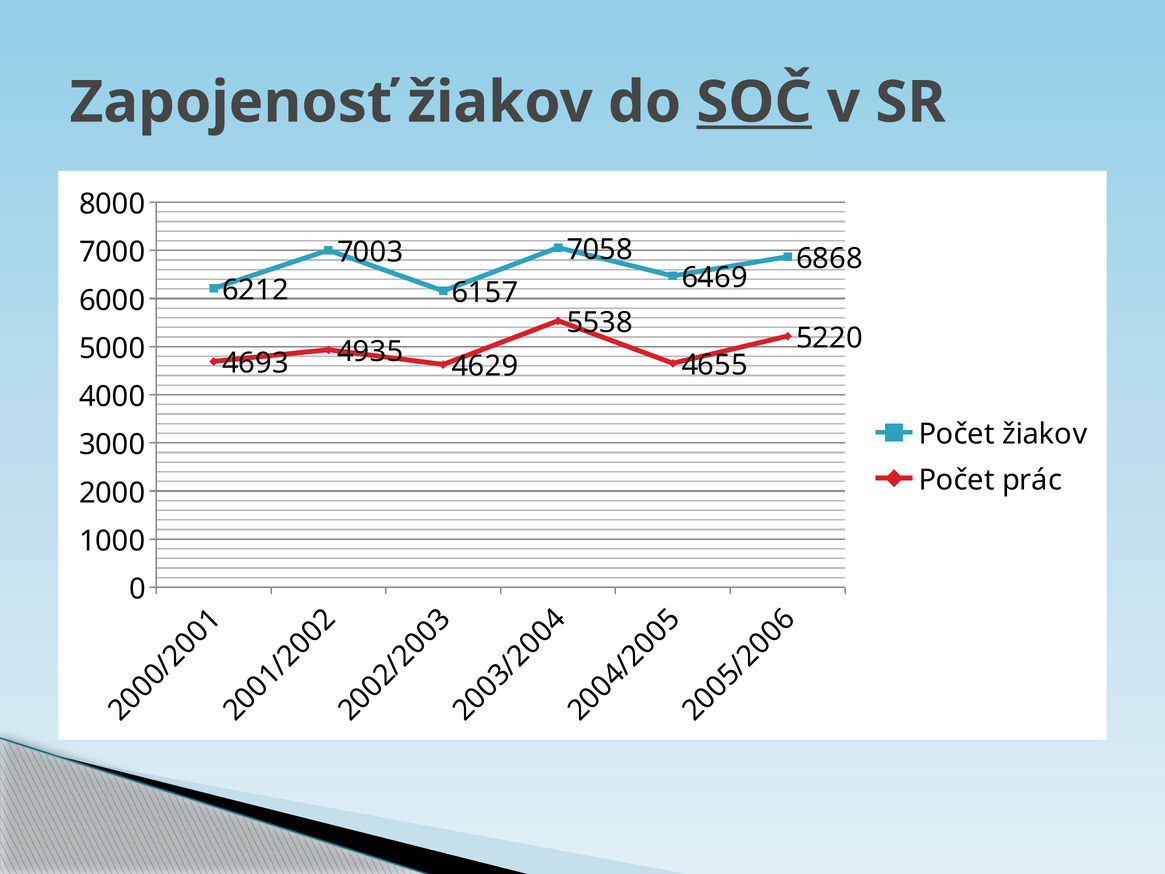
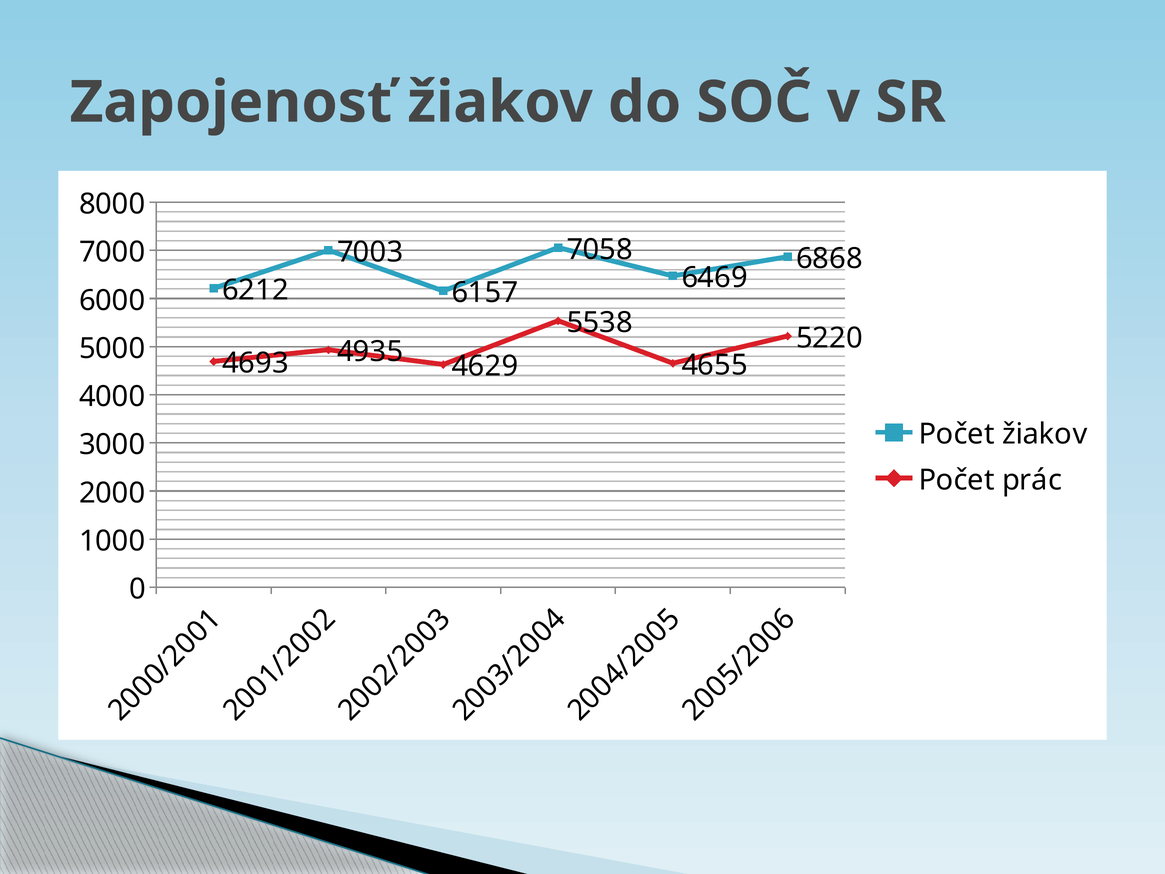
SOČ underline: present -> none
